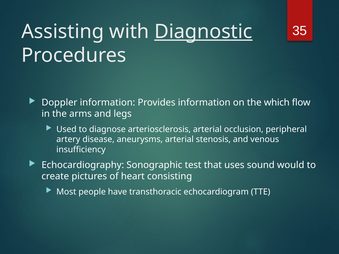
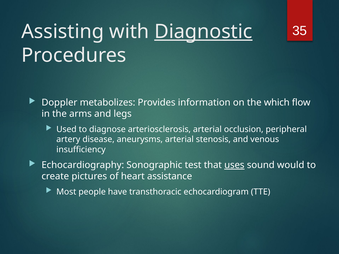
Doppler information: information -> metabolizes
uses underline: none -> present
consisting: consisting -> assistance
